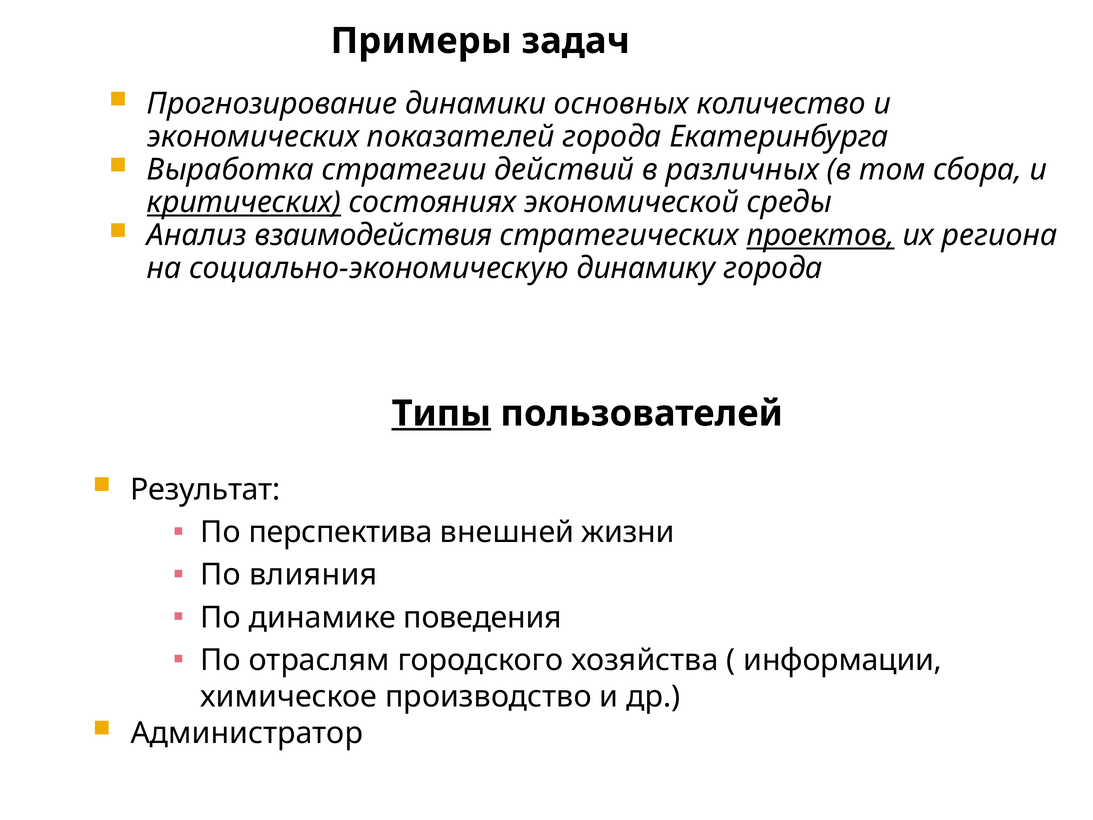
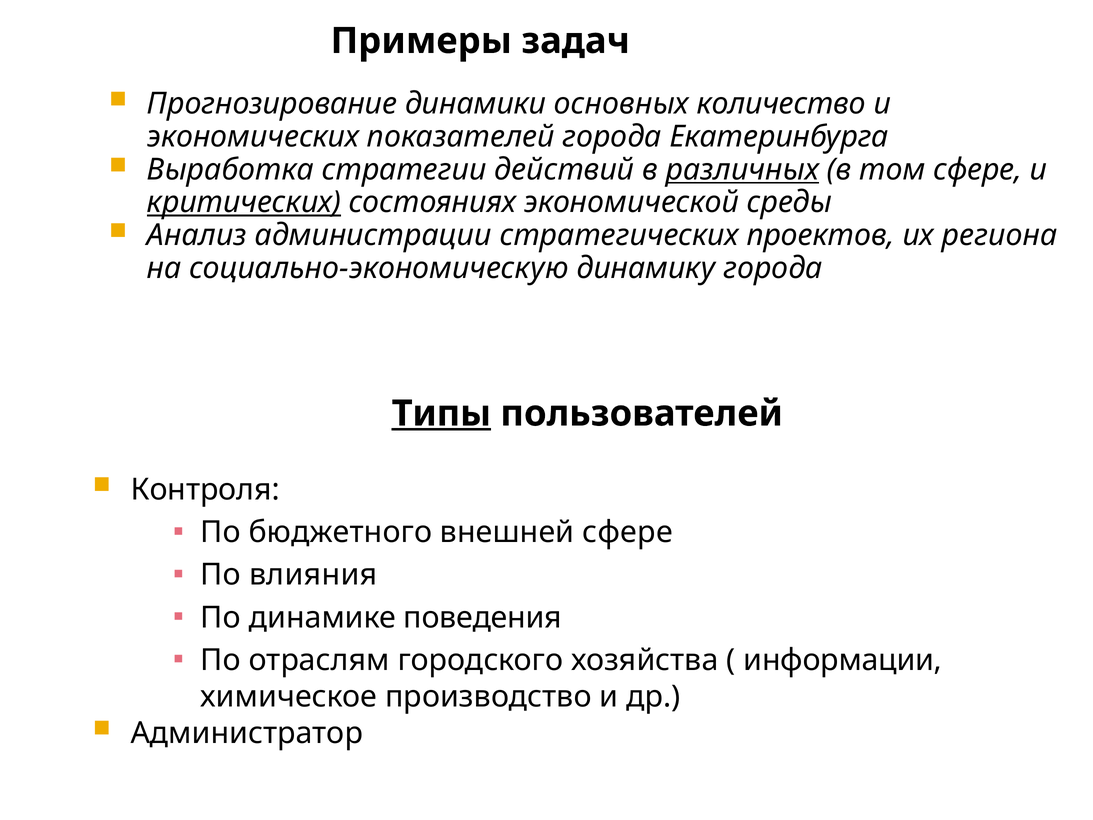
различных underline: none -> present
том сбора: сбора -> сфере
взаимодействия: взаимодействия -> администрации
проектов underline: present -> none
Результат: Результат -> Контроля
перспектива: перспектива -> бюджетного
внешней жизни: жизни -> сфере
